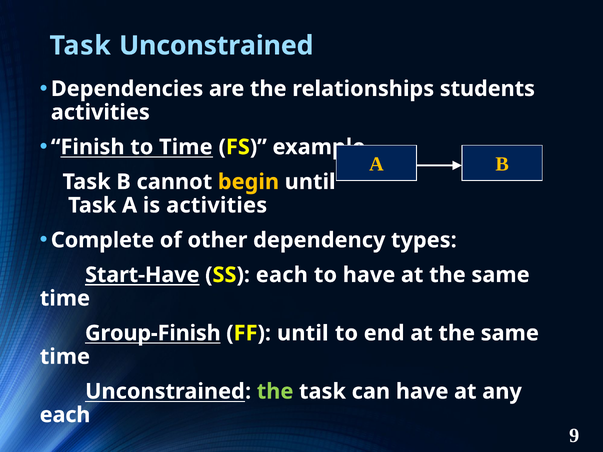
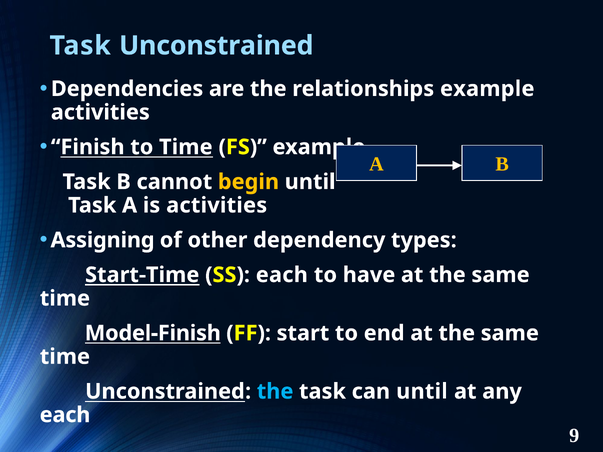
relationships students: students -> example
Complete: Complete -> Assigning
Start-Have: Start-Have -> Start-Time
Group-Finish: Group-Finish -> Model-Finish
FF until: until -> start
the at (275, 392) colour: light green -> light blue
can have: have -> until
